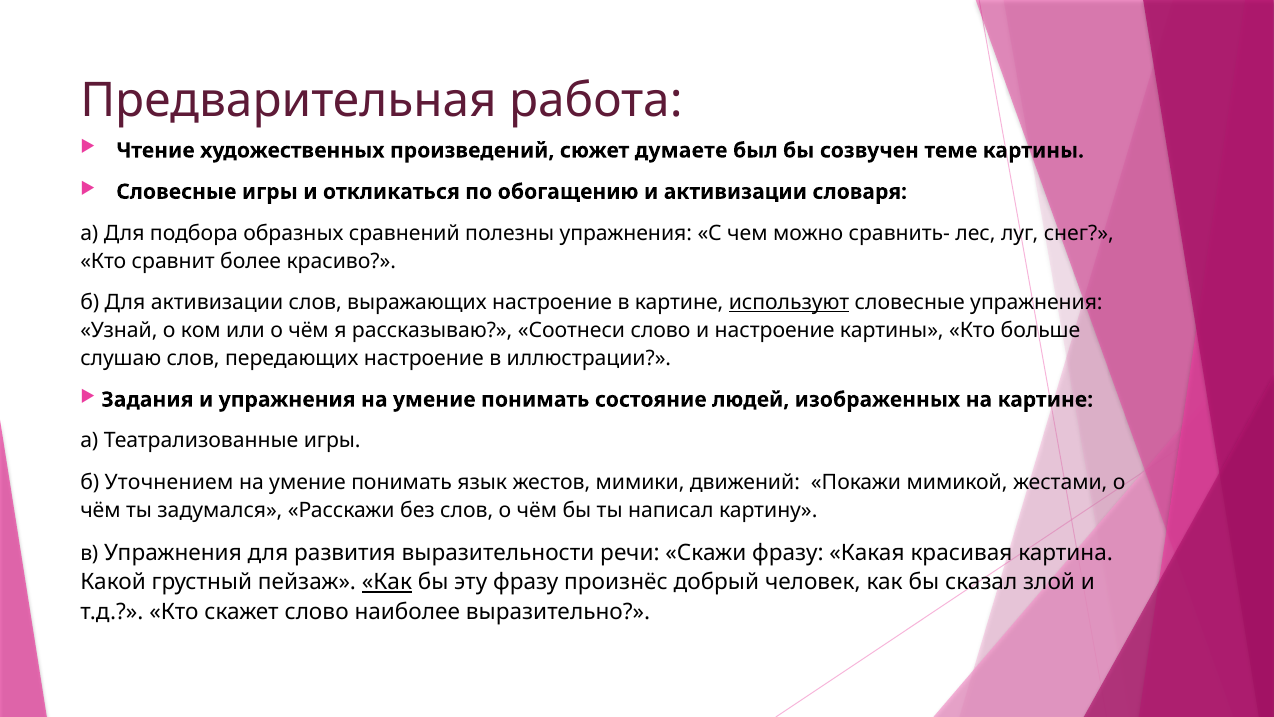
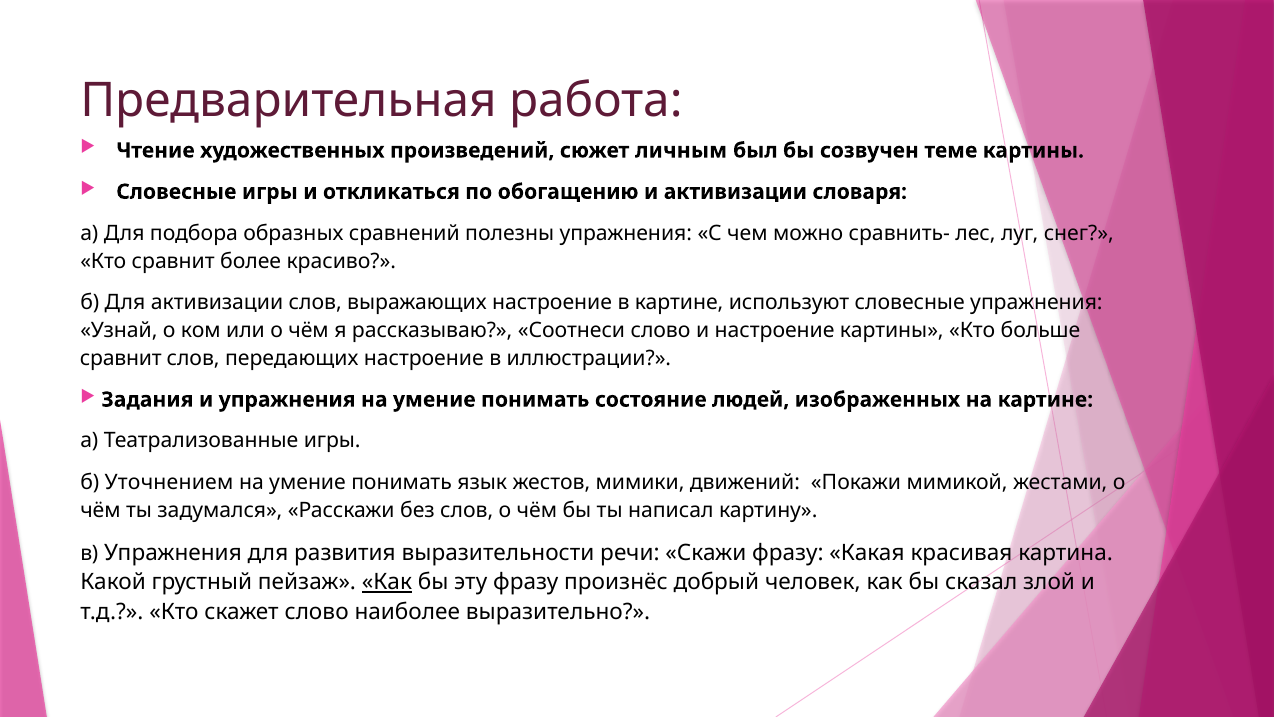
думаете: думаете -> личным
используют underline: present -> none
слушаю at (121, 358): слушаю -> сравнит
